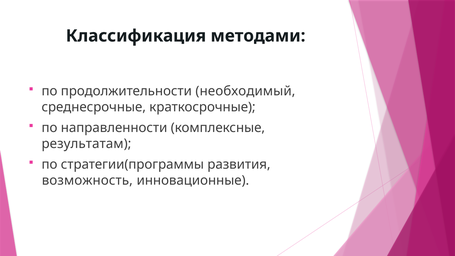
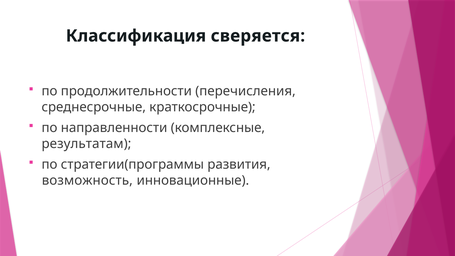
методами: методами -> сверяется
необходимый: необходимый -> перечисления
